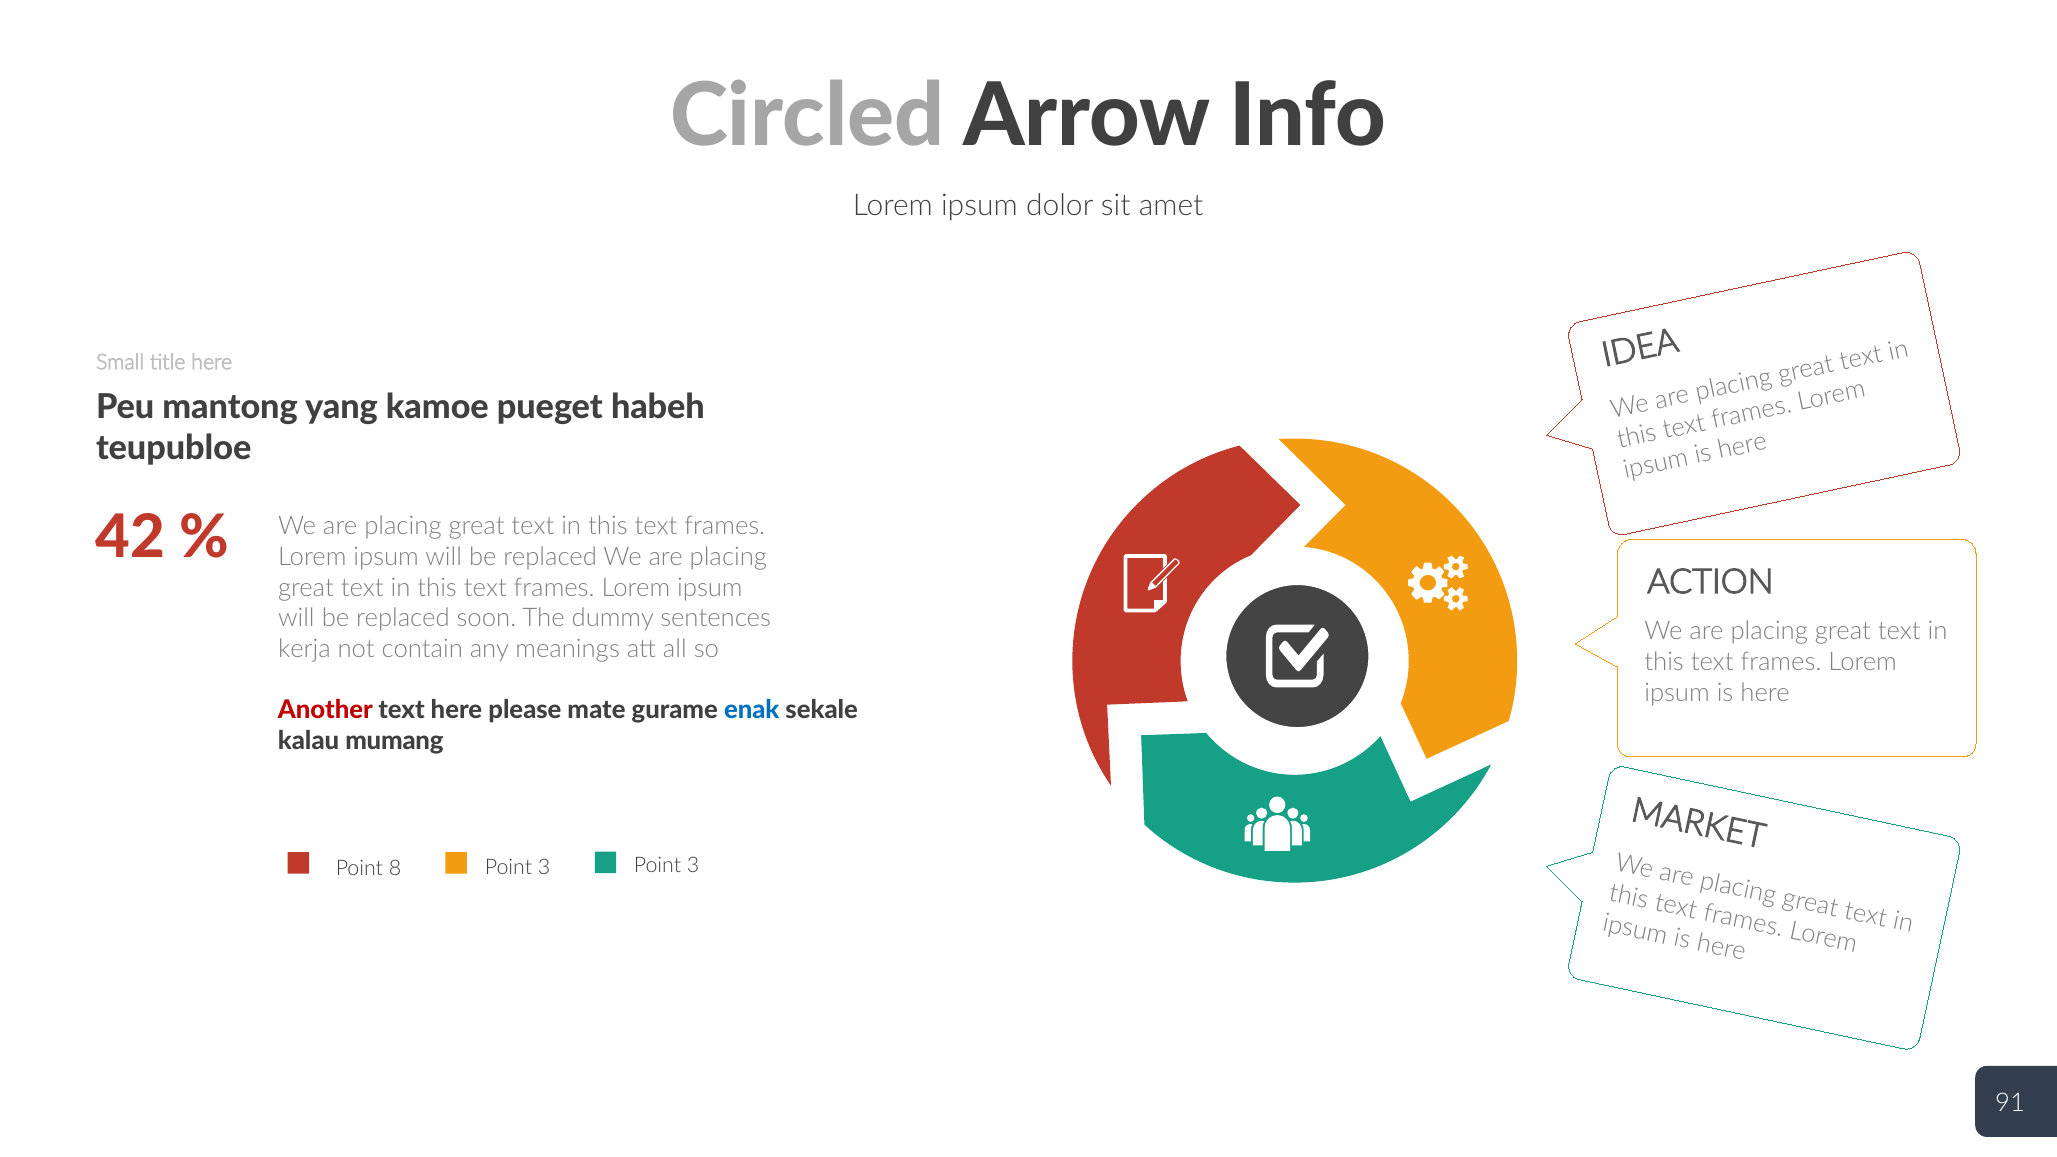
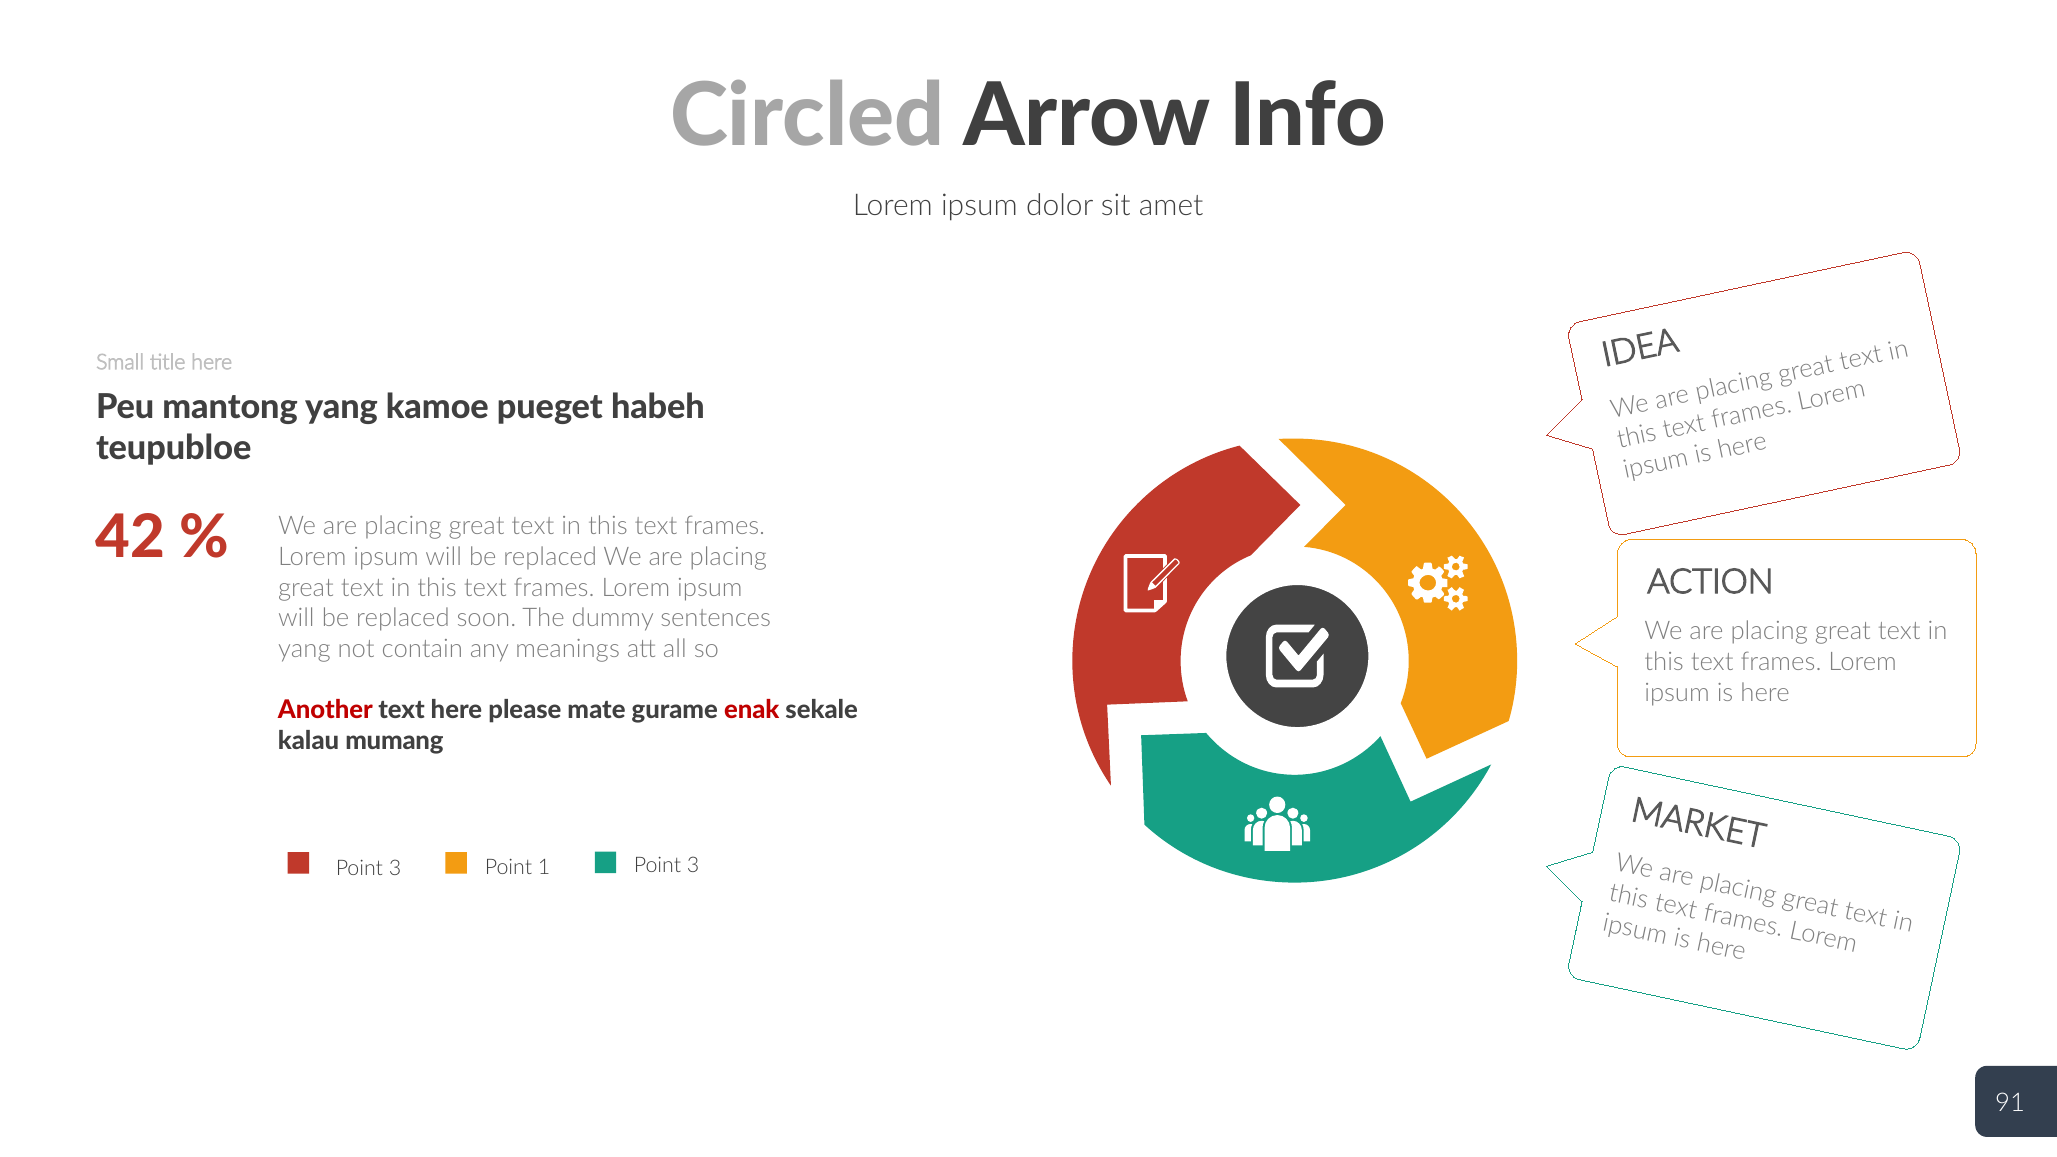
kerja at (304, 649): kerja -> yang
enak colour: blue -> red
8 at (395, 868): 8 -> 3
3 at (544, 867): 3 -> 1
